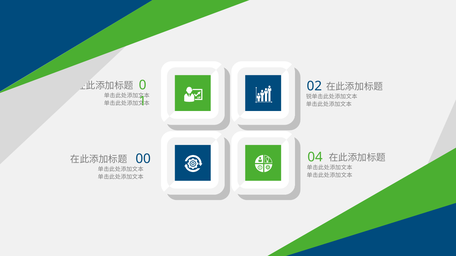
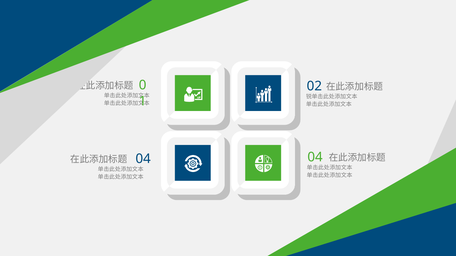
00 at (143, 159): 00 -> 04
